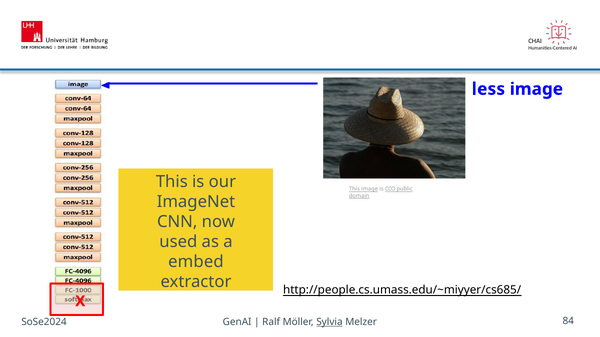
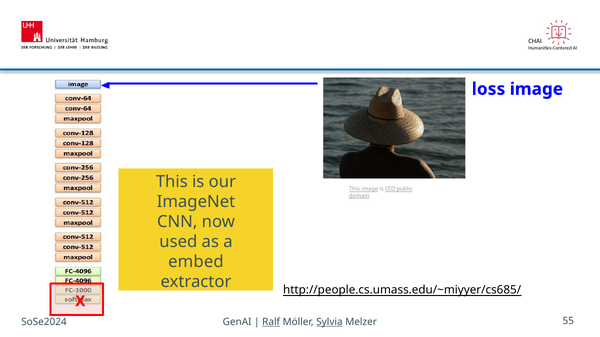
less: less -> loss
Ralf underline: none -> present
84: 84 -> 55
